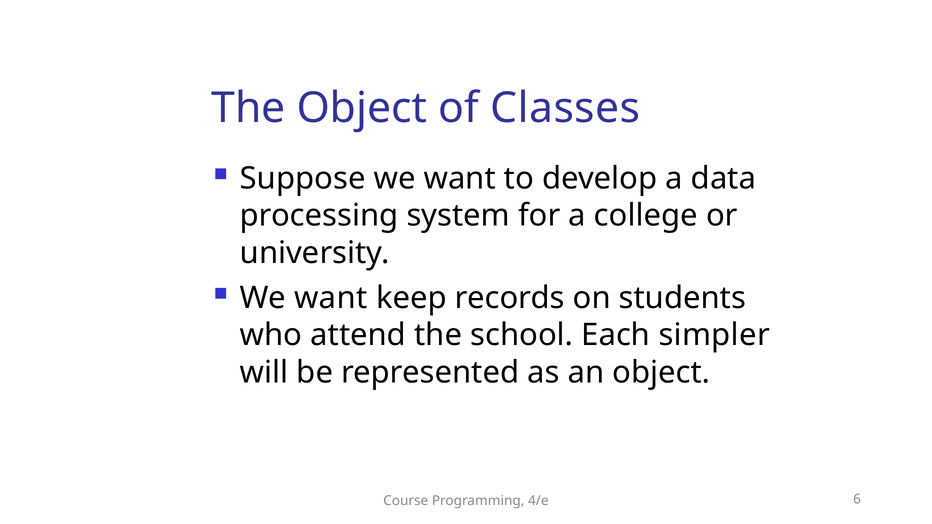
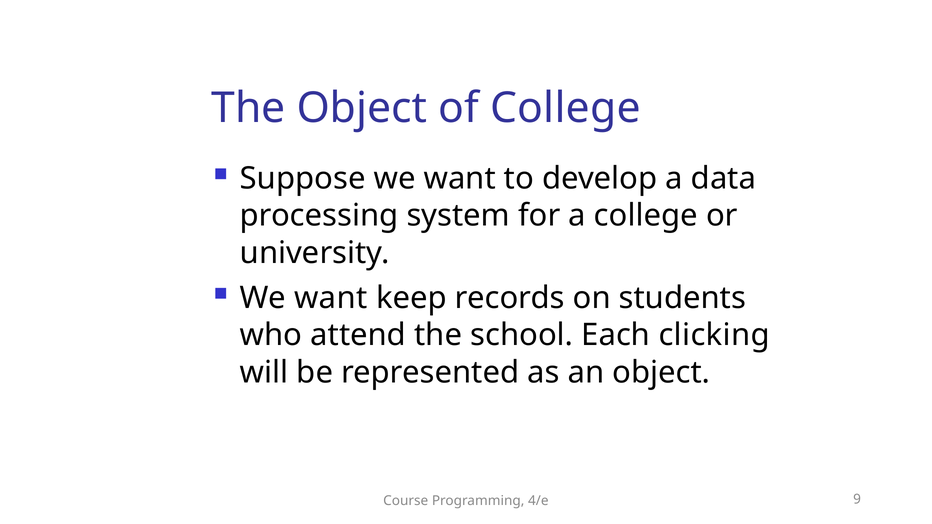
of Classes: Classes -> College
simpler: simpler -> clicking
6: 6 -> 9
